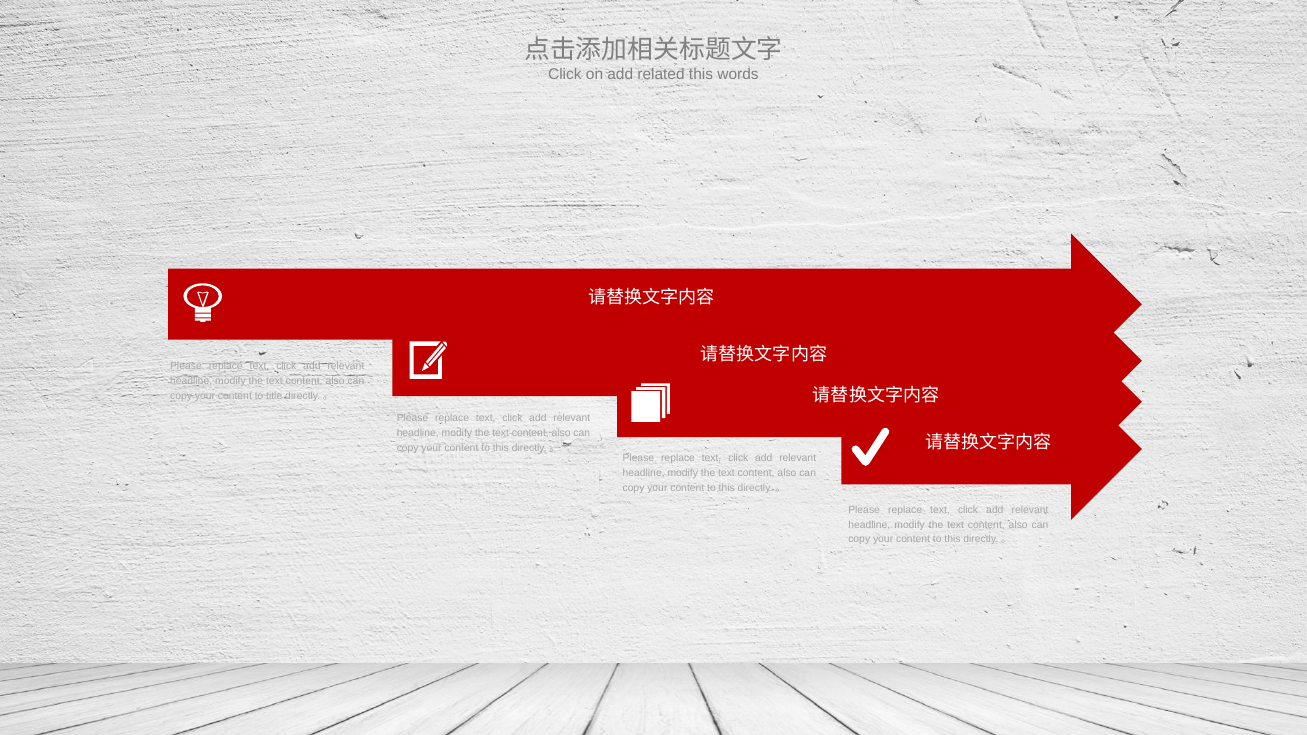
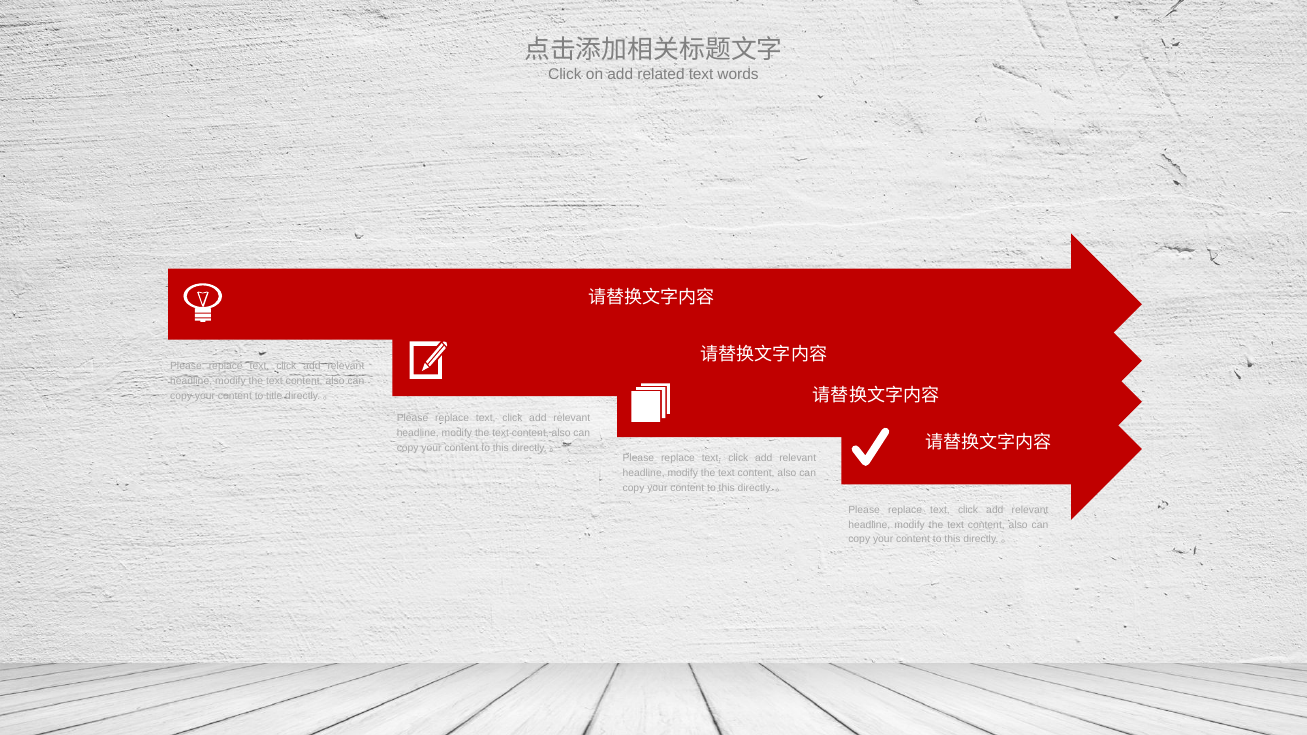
related this: this -> text
